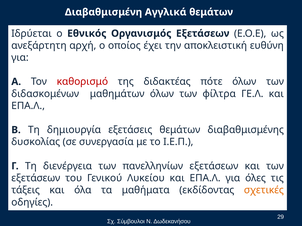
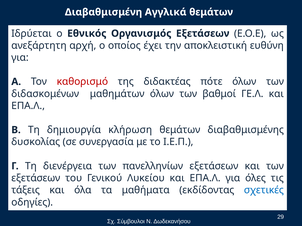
φίλτρα: φίλτρα -> βαθμοί
εξετάσεις: εξετάσεις -> κλήρωση
σχετικές colour: orange -> blue
